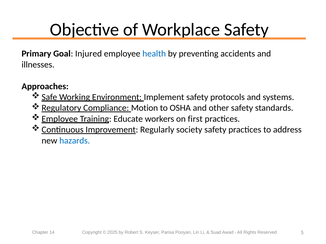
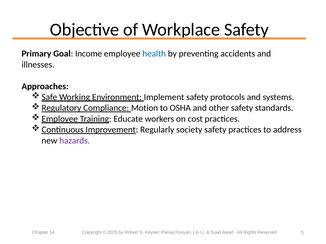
Injured: Injured -> Income
first: first -> cost
hazards colour: blue -> purple
